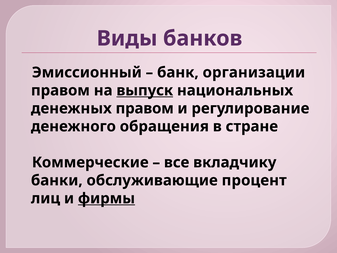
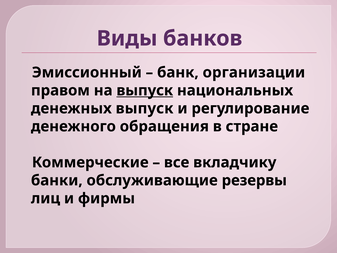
денежных правом: правом -> выпуск
процент: процент -> резервы
фирмы underline: present -> none
